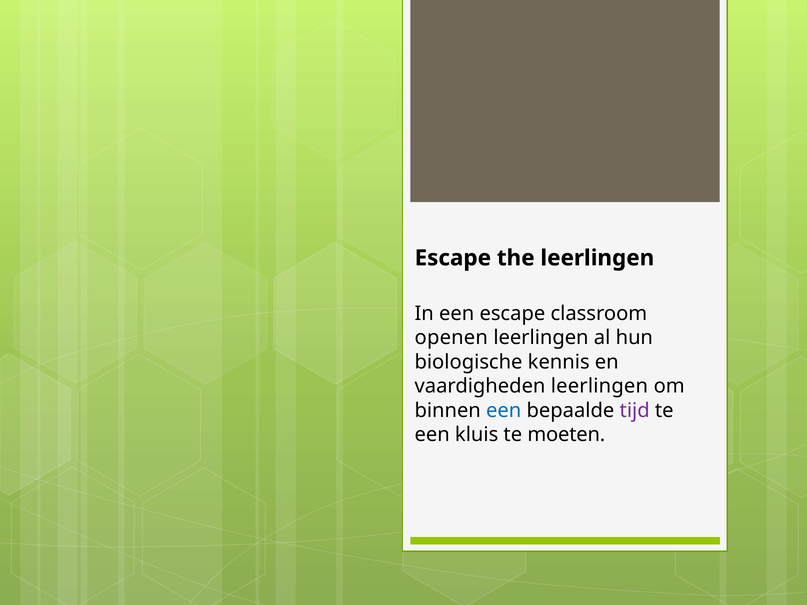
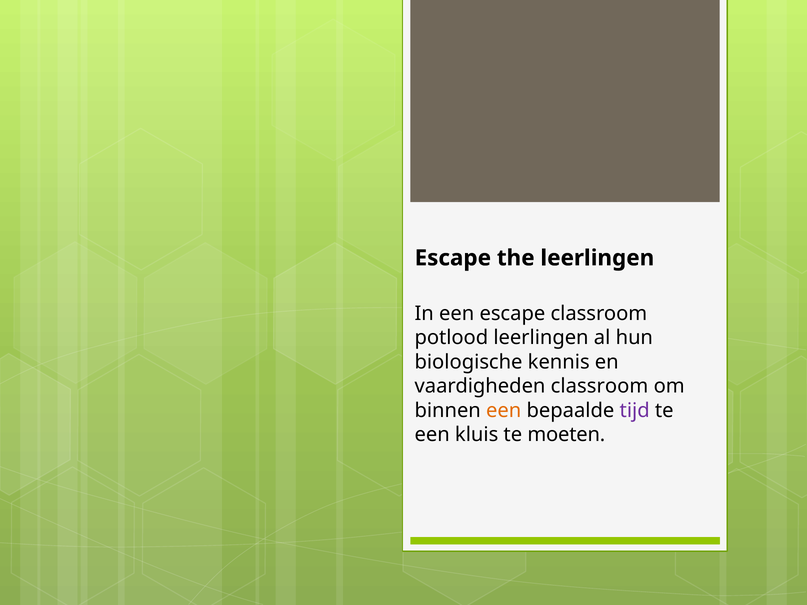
openen: openen -> potlood
vaardigheden leerlingen: leerlingen -> classroom
een at (504, 411) colour: blue -> orange
